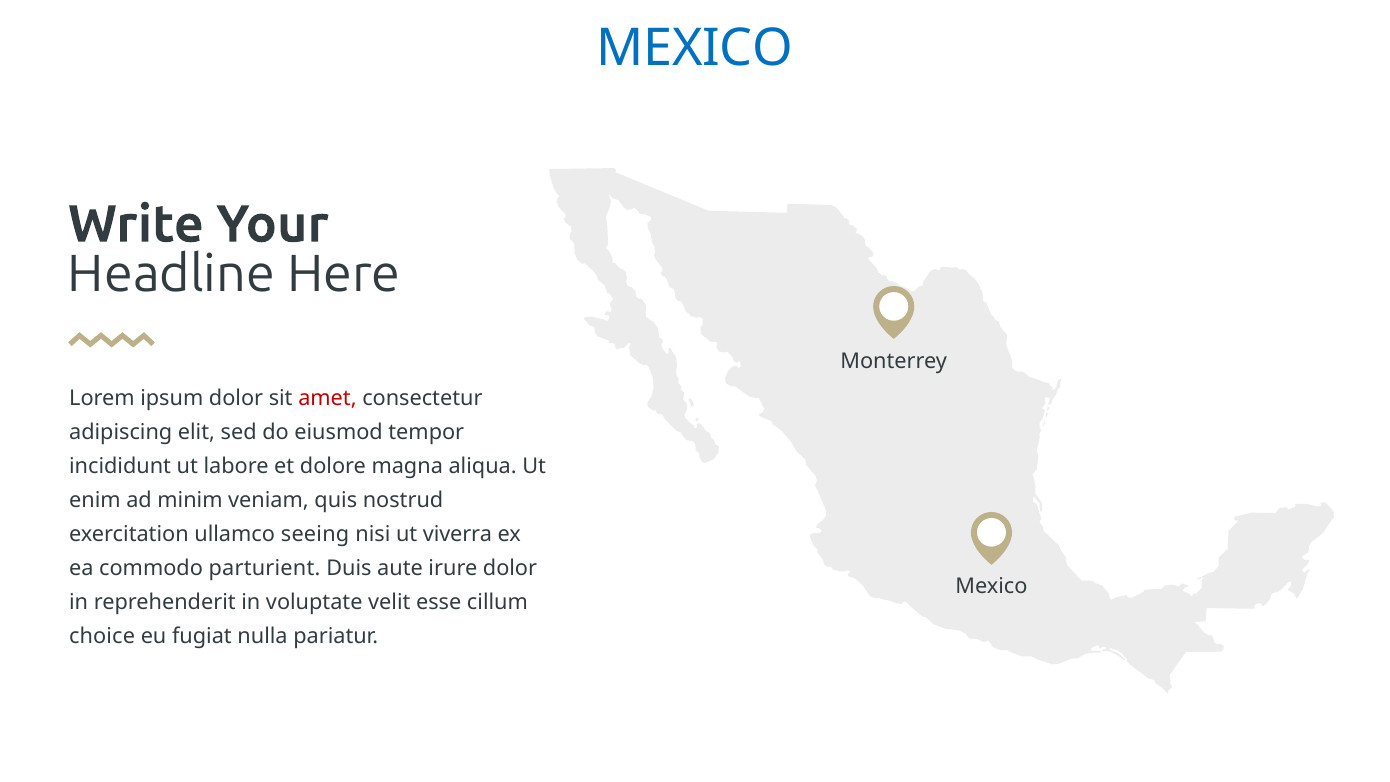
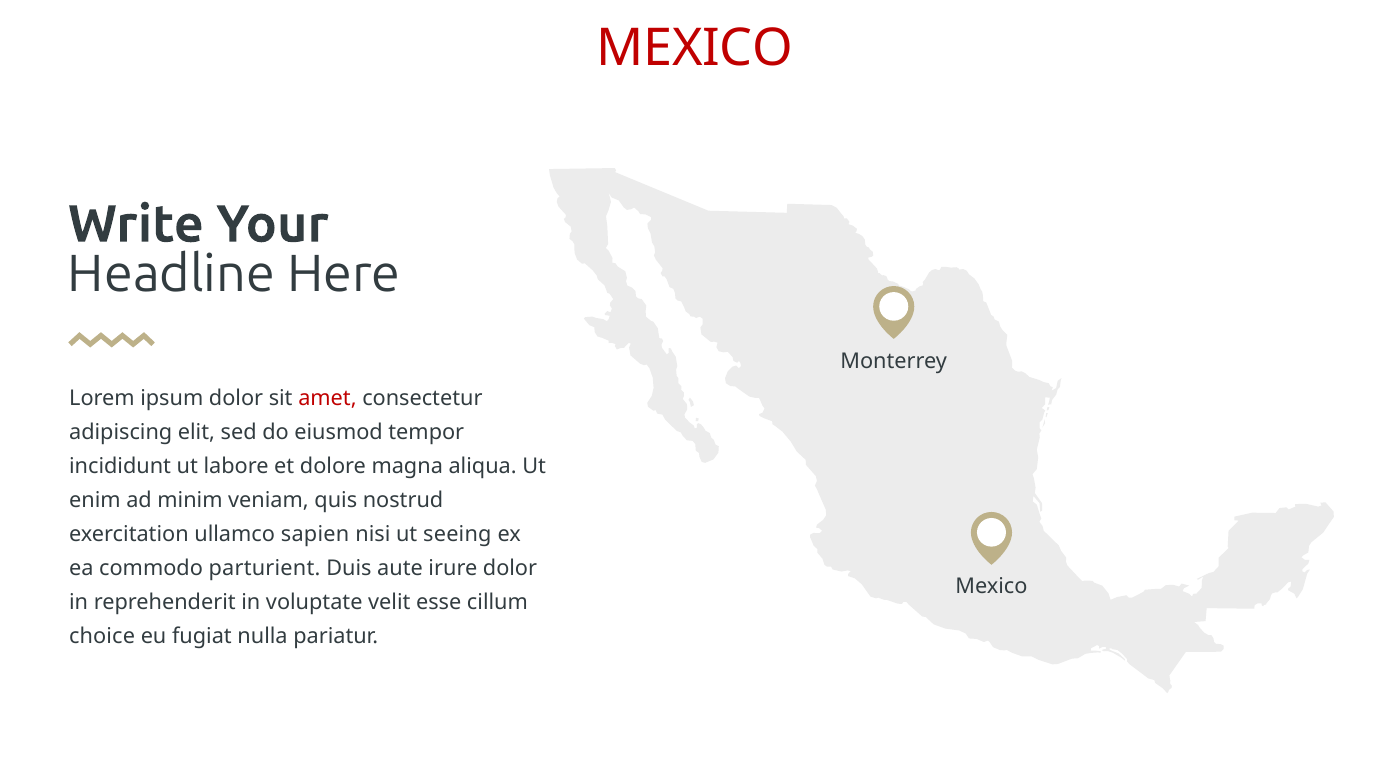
MEXICO at (695, 48) colour: blue -> red
seeing: seeing -> sapien
viverra: viverra -> seeing
